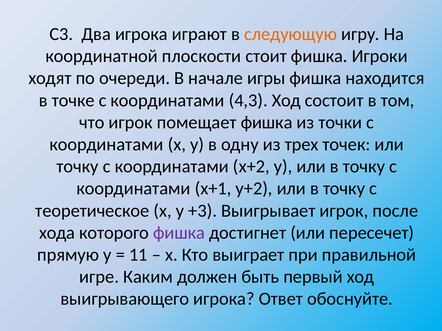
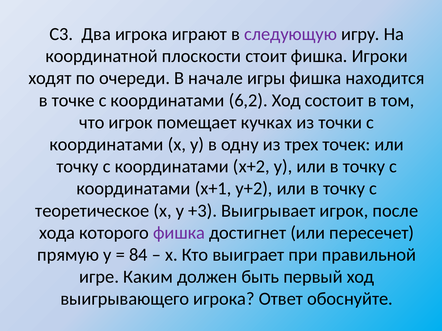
следующую colour: orange -> purple
4,3: 4,3 -> 6,2
помещает фишка: фишка -> кучках
11: 11 -> 84
